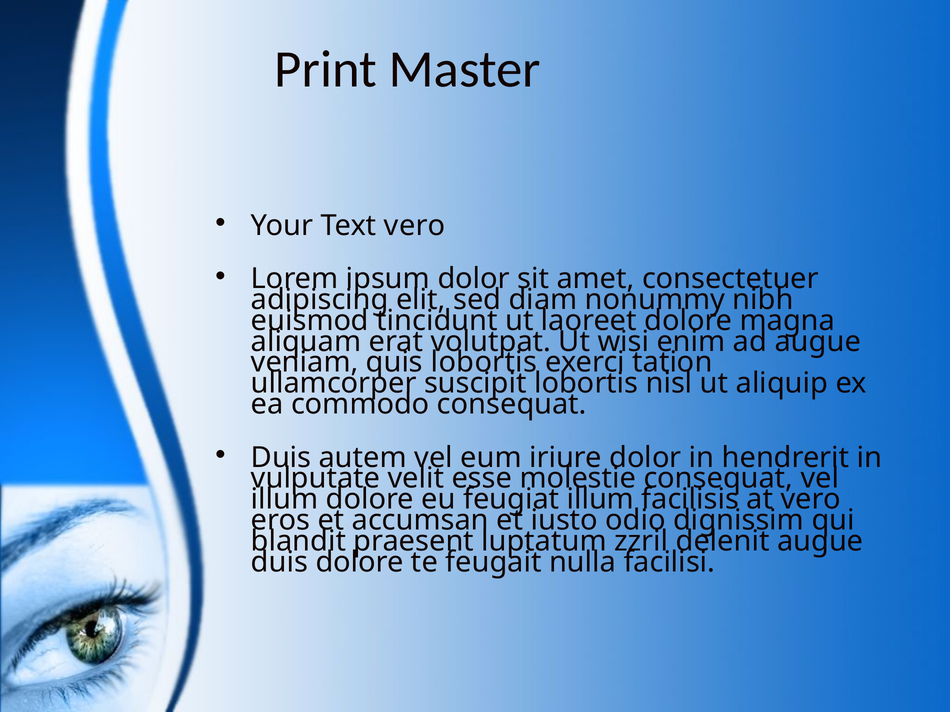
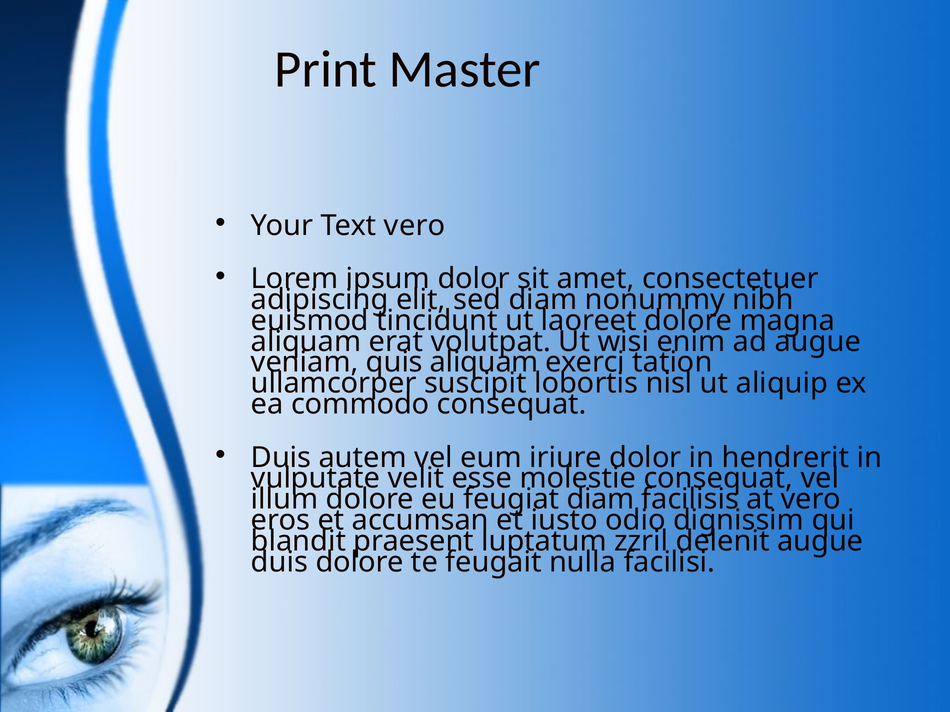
quis lobortis: lobortis -> aliquam
feugiat illum: illum -> diam
